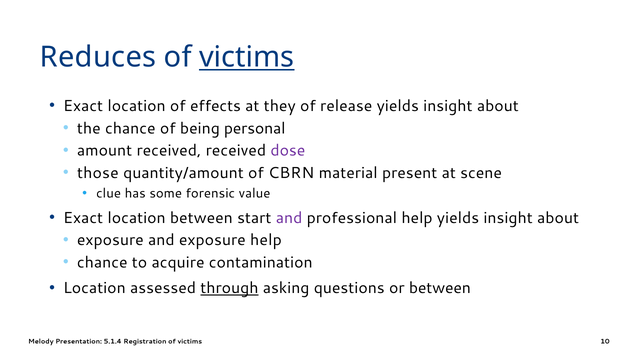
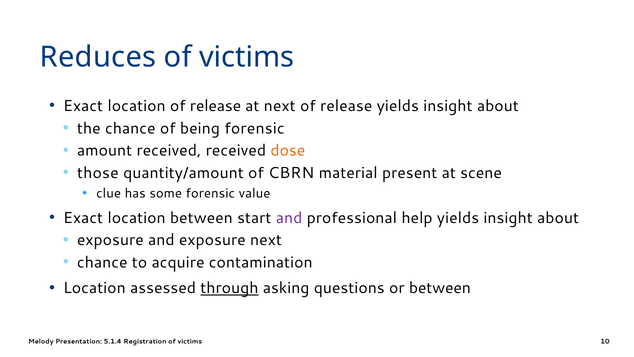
victims at (247, 57) underline: present -> none
location of effects: effects -> release
at they: they -> next
being personal: personal -> forensic
dose colour: purple -> orange
exposure help: help -> next
